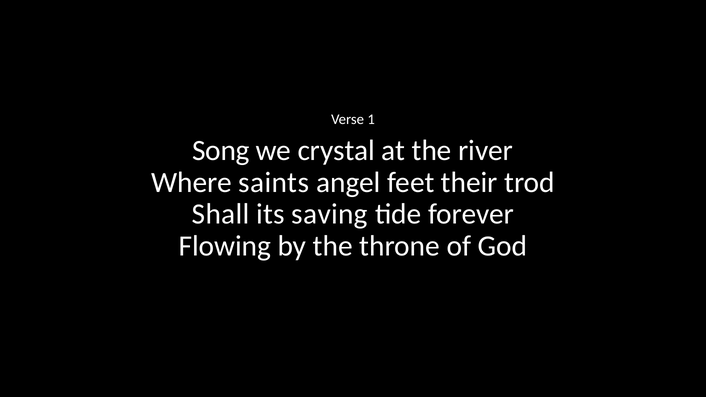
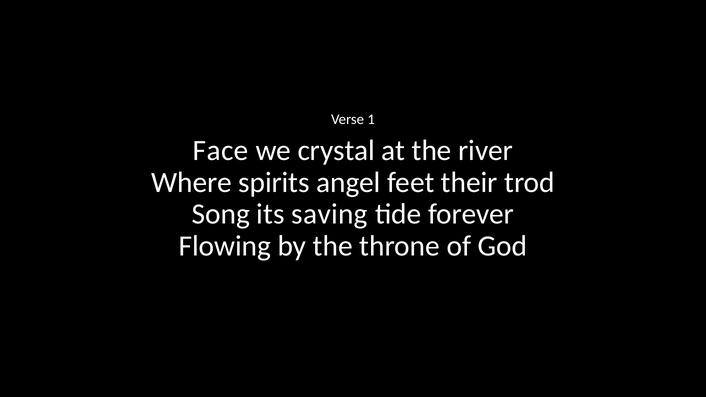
Song: Song -> Face
saints: saints -> spirits
Shall: Shall -> Song
